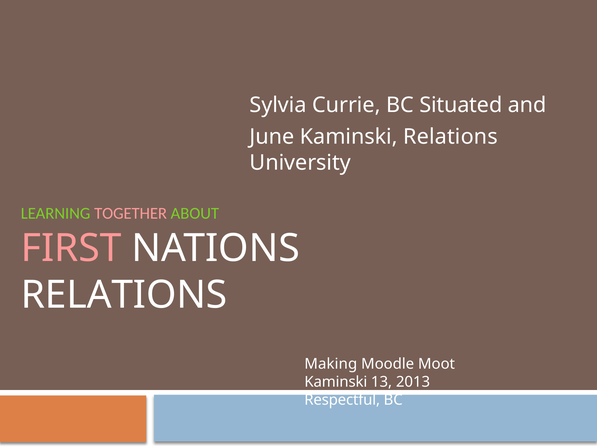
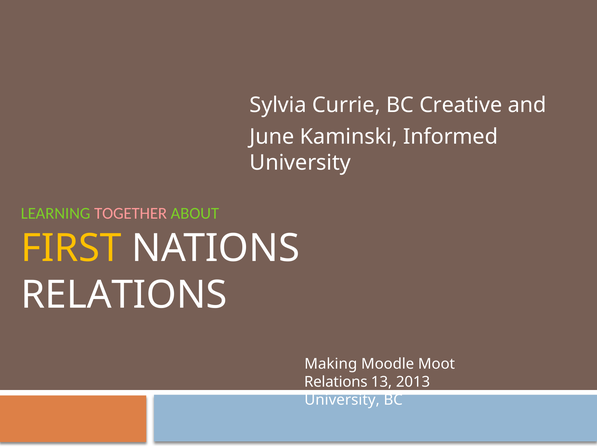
Situated: Situated -> Creative
Kaminski Relations: Relations -> Informed
FIRST colour: pink -> yellow
Kaminski at (336, 382): Kaminski -> Relations
Respectful at (342, 400): Respectful -> University
